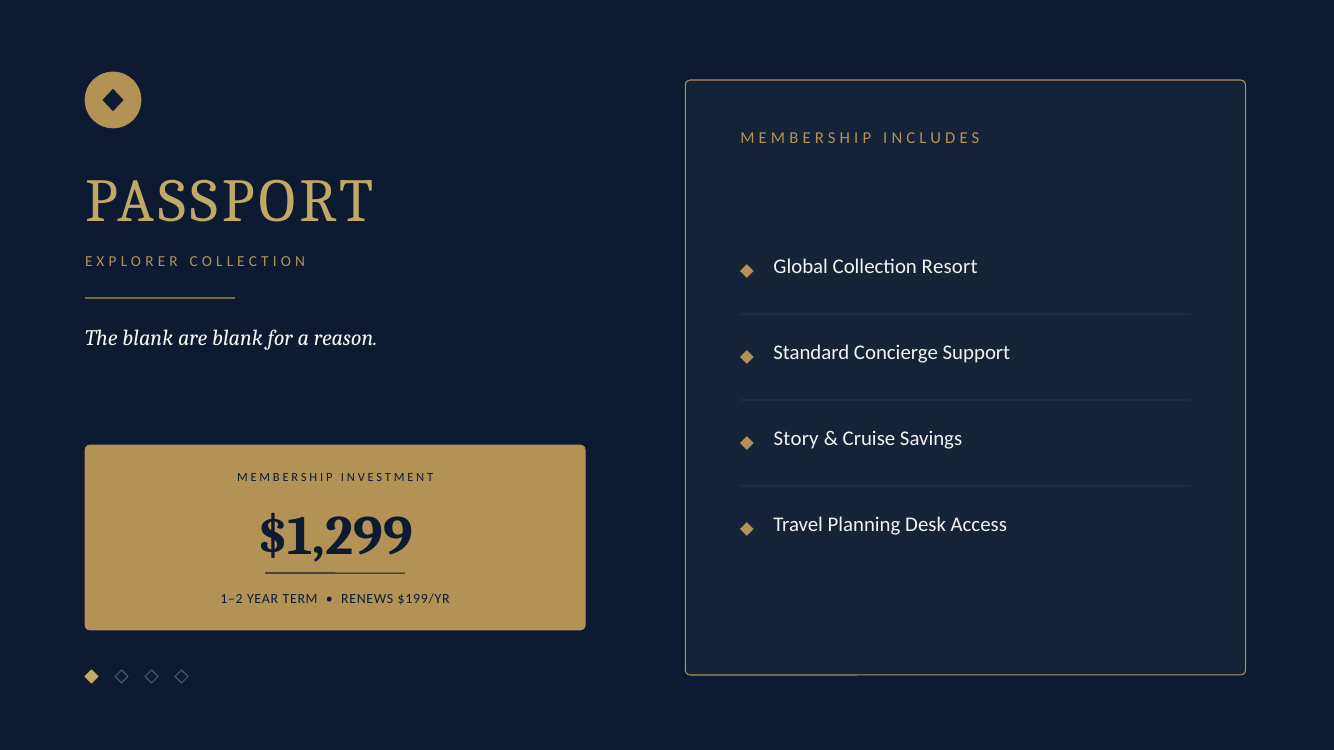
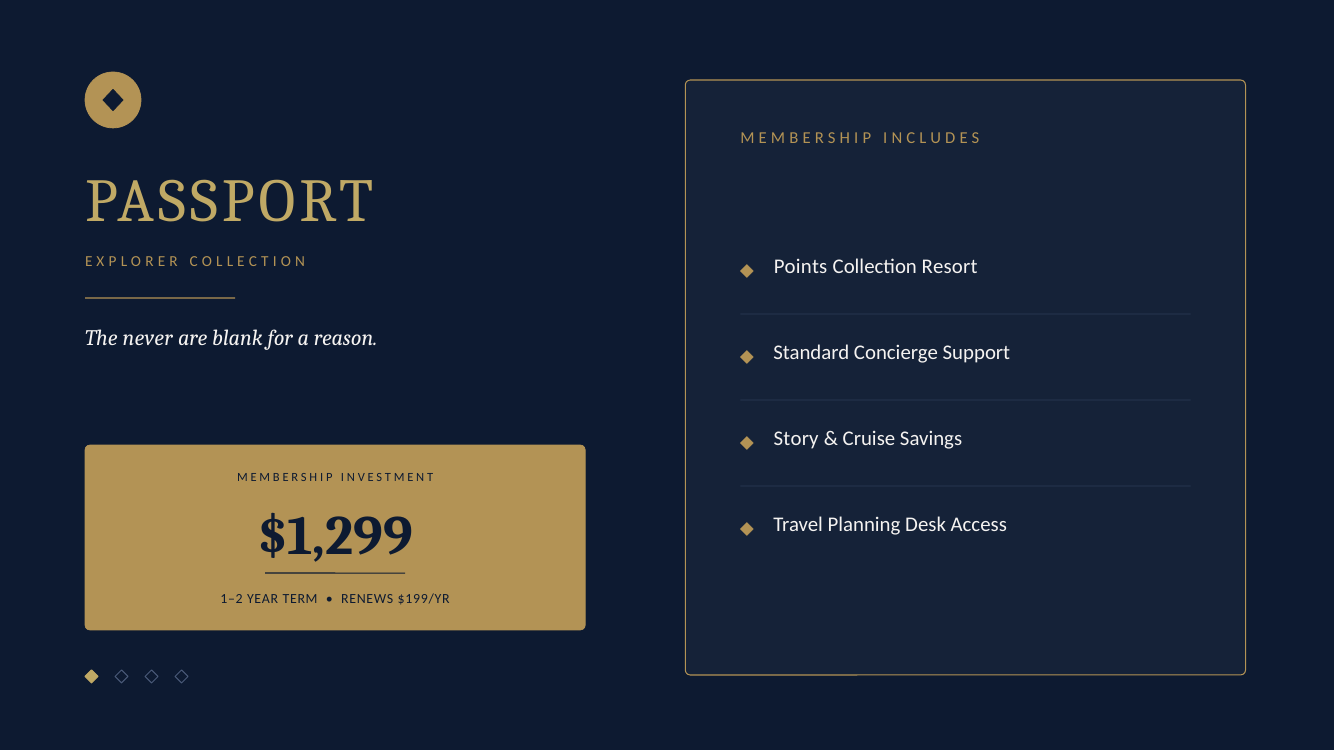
Global: Global -> Points
The blank: blank -> never
